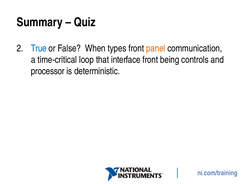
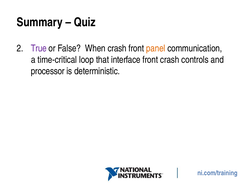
True colour: blue -> purple
When types: types -> crash
front being: being -> crash
